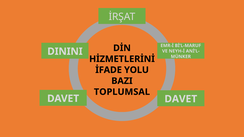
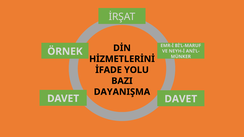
DININI: DININI -> ÖRNEK
TOPLUMSAL: TOPLUMSAL -> DAYANIŞMA
